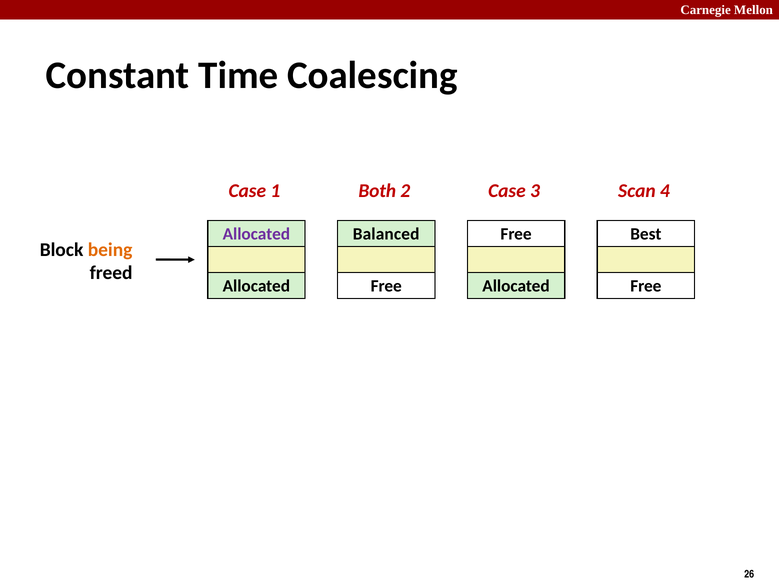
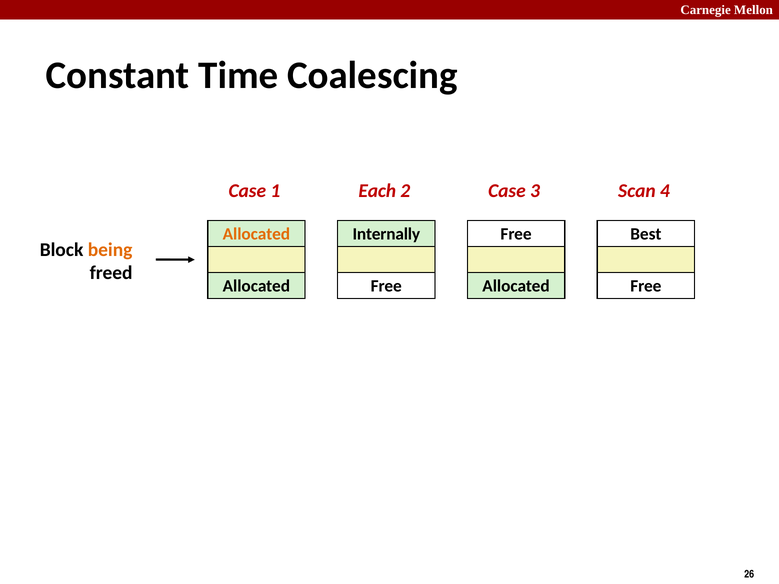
Both: Both -> Each
Allocated at (256, 234) colour: purple -> orange
Balanced: Balanced -> Internally
